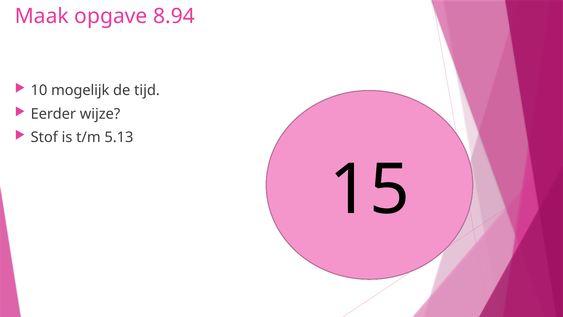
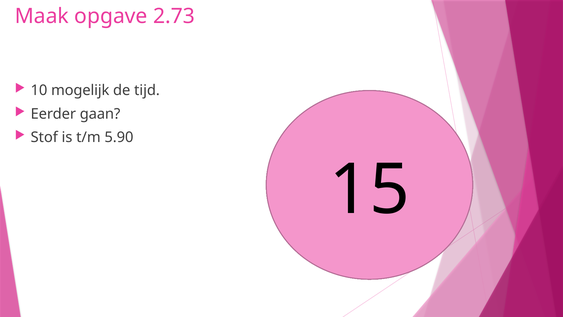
8.94: 8.94 -> 2.73
wijze: wijze -> gaan
5.13: 5.13 -> 5.90
